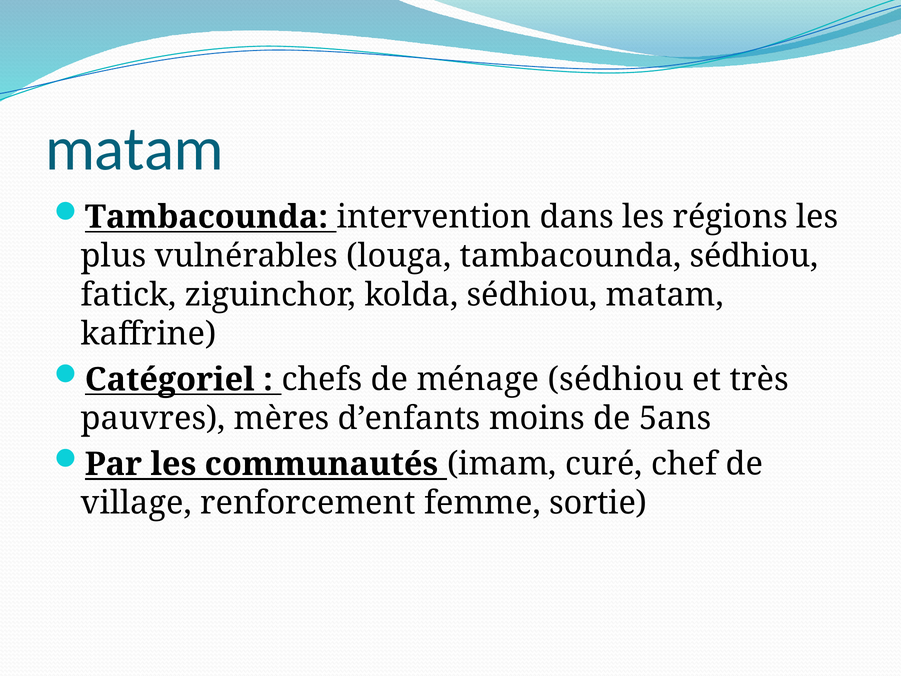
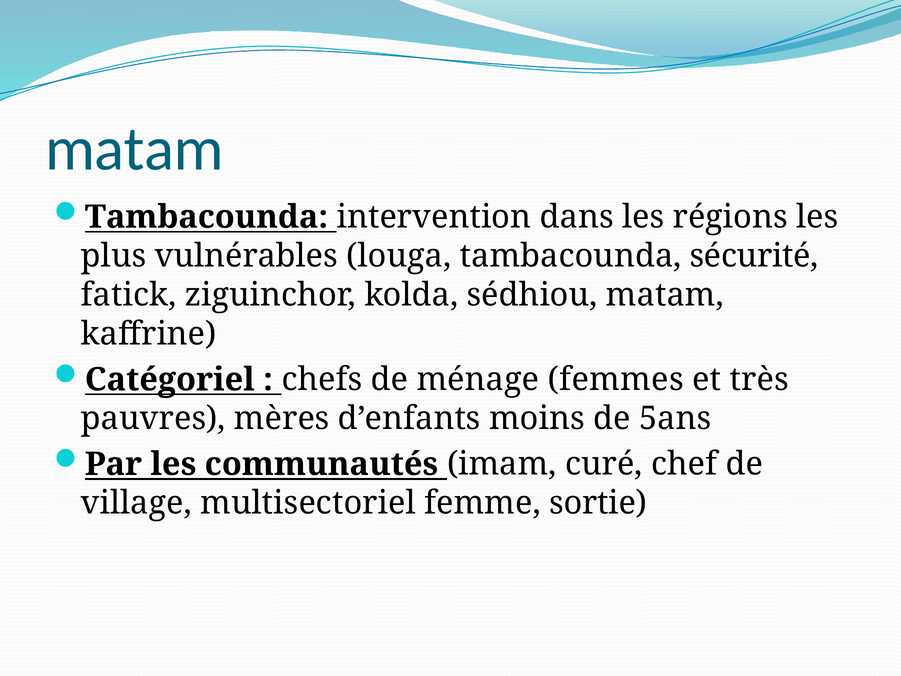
tambacounda sédhiou: sédhiou -> sécurité
ménage sédhiou: sédhiou -> femmes
renforcement: renforcement -> multisectoriel
